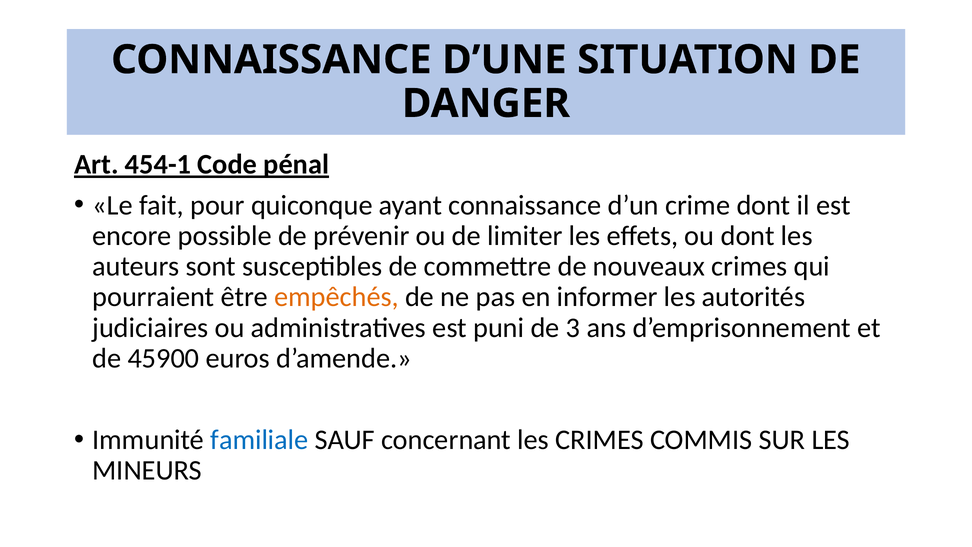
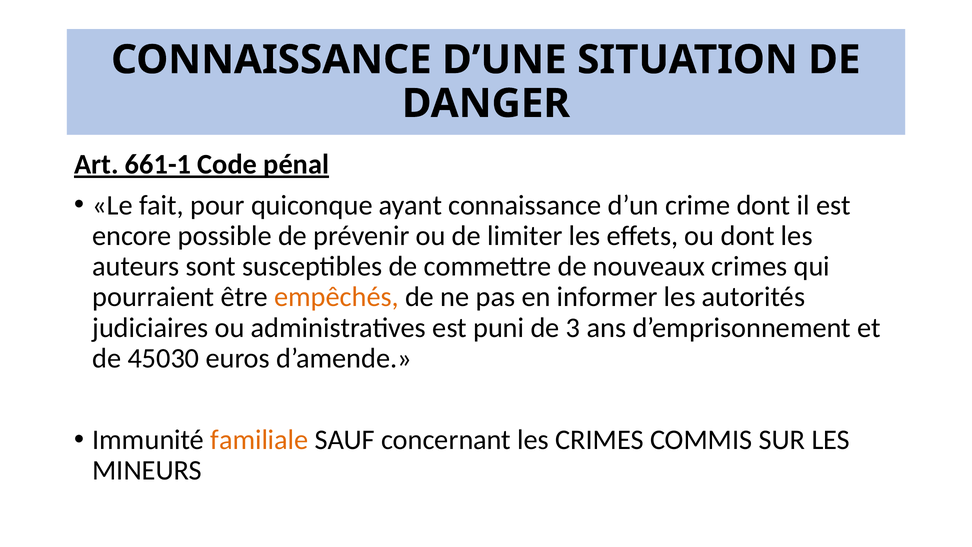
454-1: 454-1 -> 661-1
45900: 45900 -> 45030
familiale colour: blue -> orange
